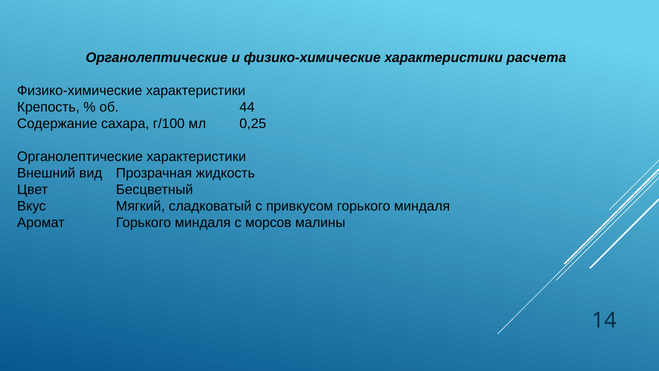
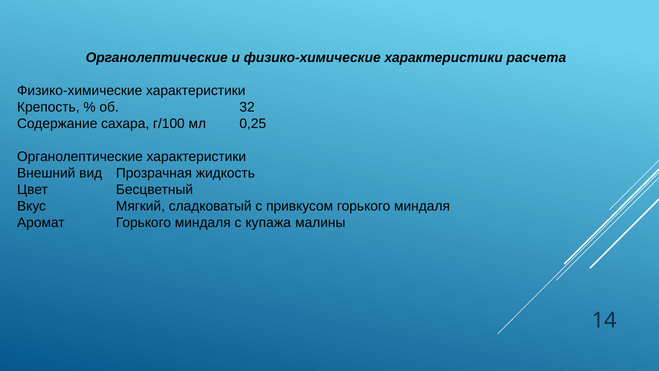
44: 44 -> 32
морсов: морсов -> купажа
